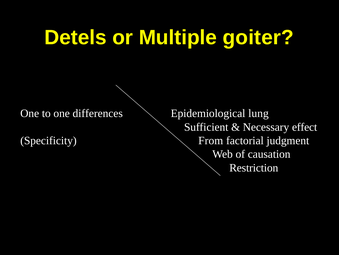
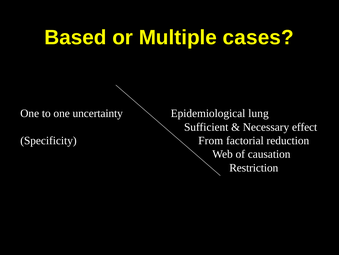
Detels: Detels -> Based
goiter: goiter -> cases
differences: differences -> uncertainty
judgment: judgment -> reduction
